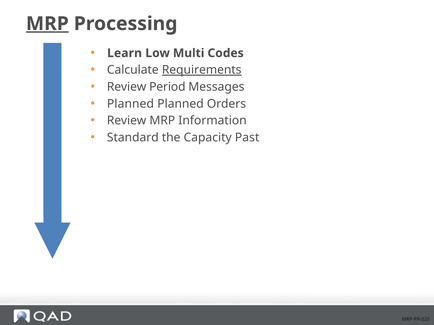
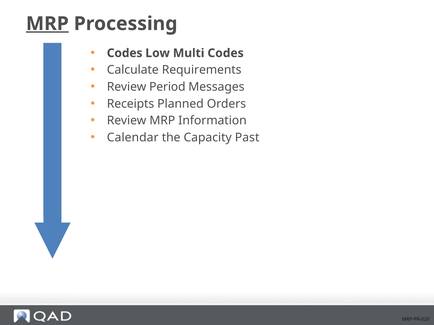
Learn at (125, 53): Learn -> Codes
Requirements underline: present -> none
Planned at (130, 104): Planned -> Receipts
Standard: Standard -> Calendar
